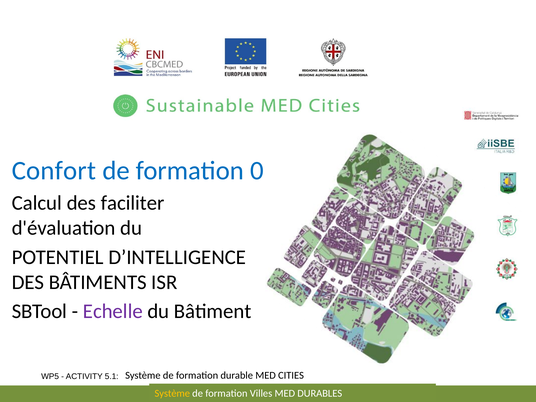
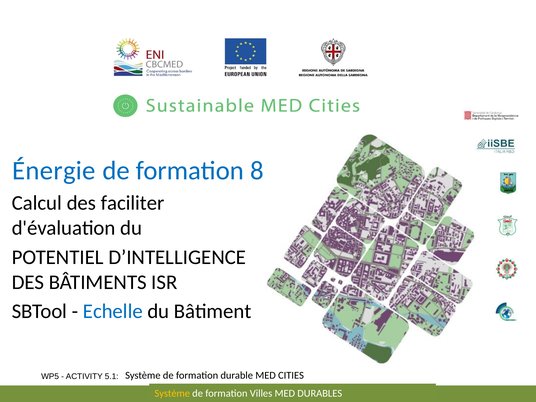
Confort: Confort -> Énergie
0: 0 -> 8
Echelle colour: purple -> blue
